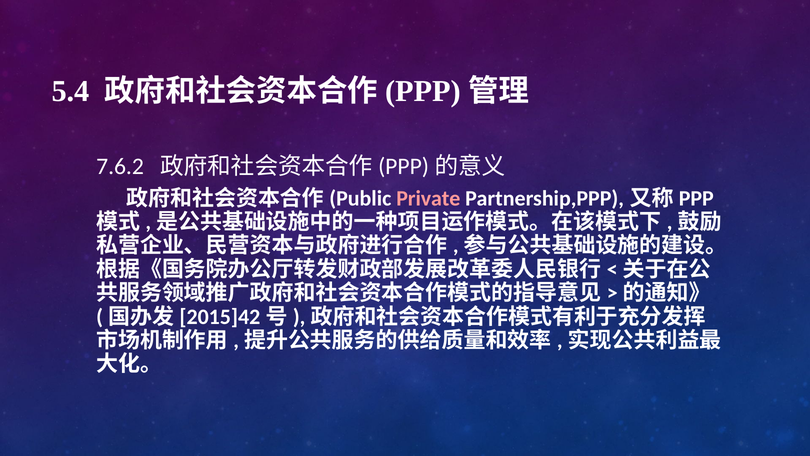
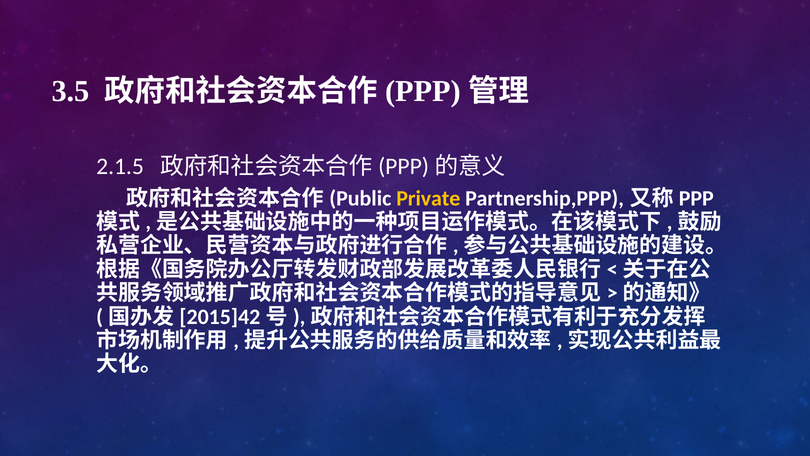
5.4: 5.4 -> 3.5
7.6.2: 7.6.2 -> 2.1.5
Private colour: pink -> yellow
